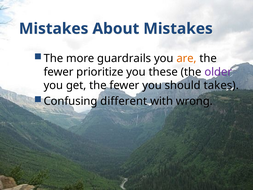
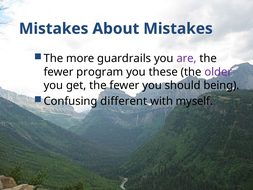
are colour: orange -> purple
prioritize: prioritize -> program
takes: takes -> being
wrong: wrong -> myself
